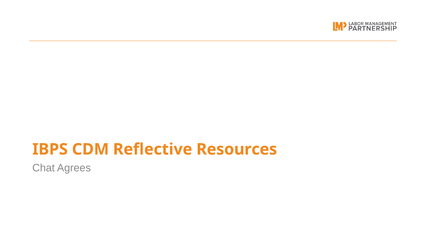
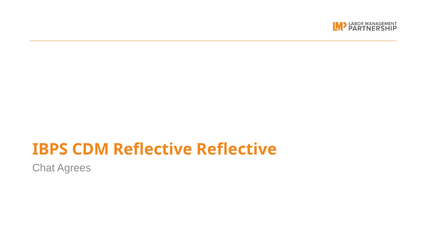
Reflective Resources: Resources -> Reflective
